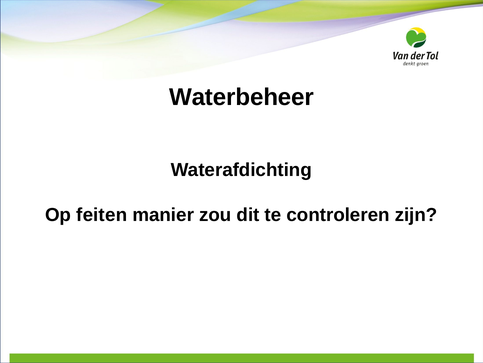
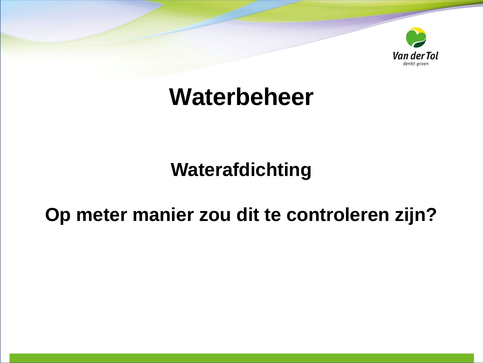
feiten: feiten -> meter
